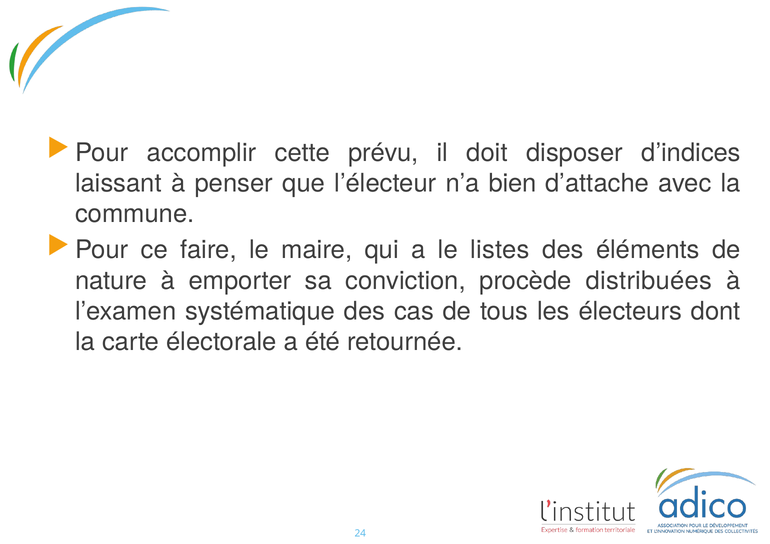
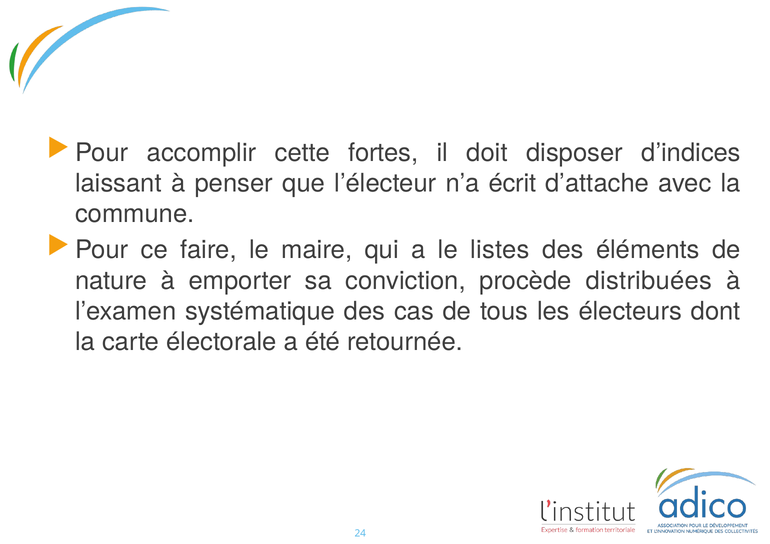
prévu: prévu -> fortes
bien: bien -> écrit
